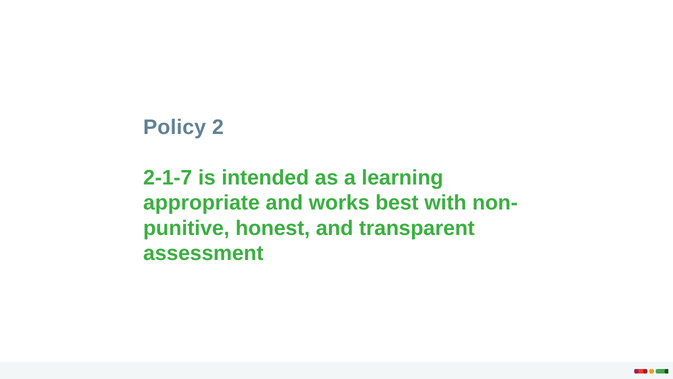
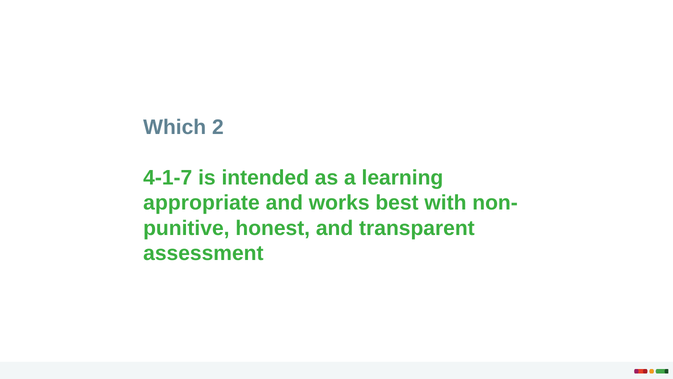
Policy: Policy -> Which
2-1-7: 2-1-7 -> 4-1-7
